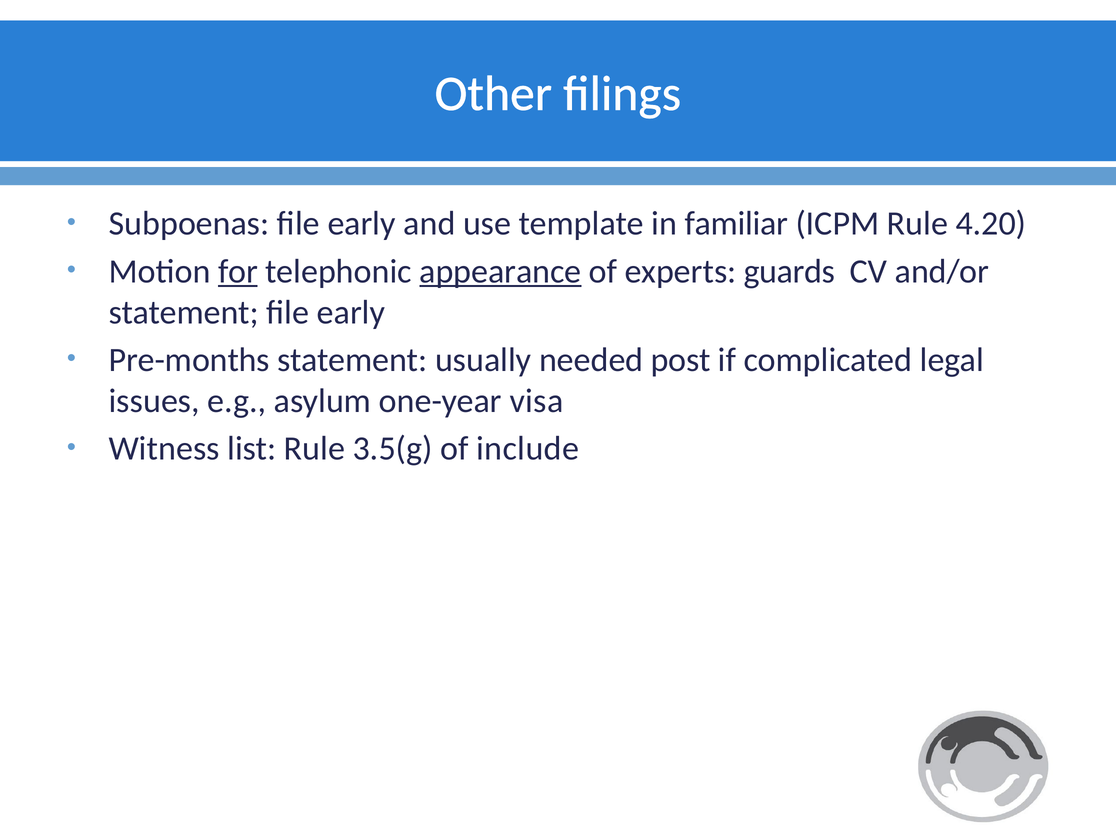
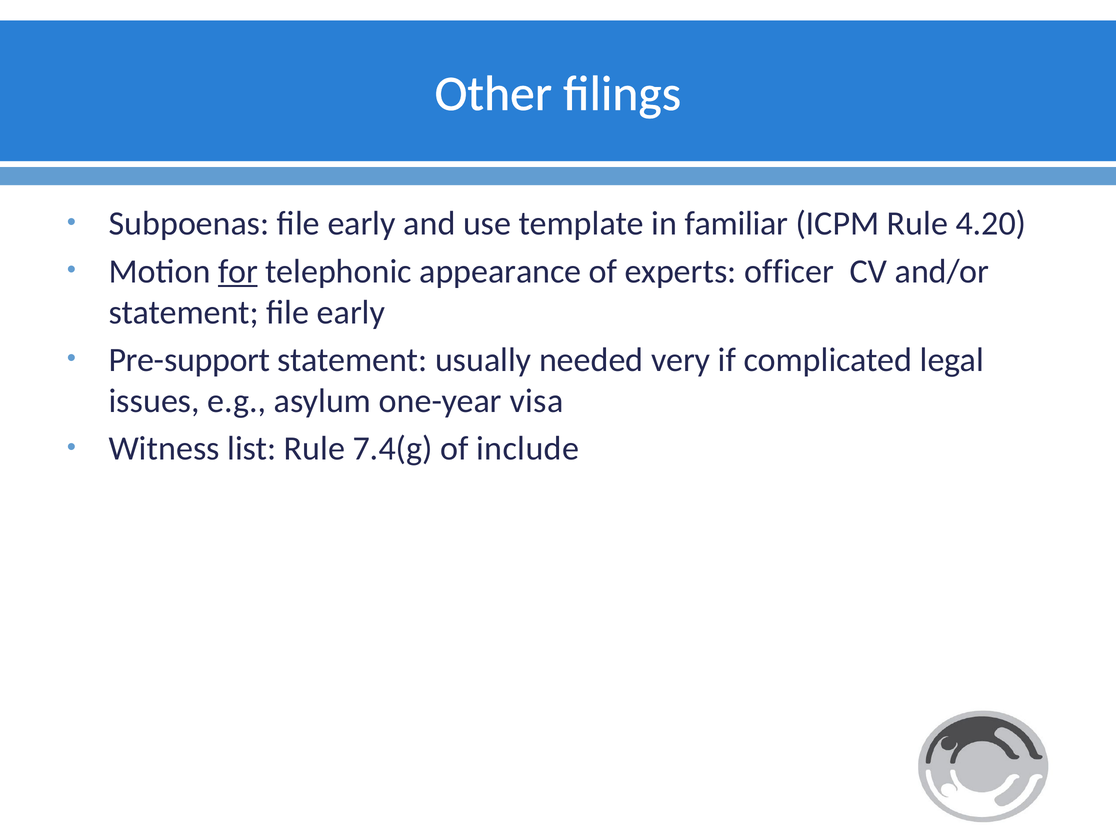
appearance underline: present -> none
guards: guards -> officer
Pre-months: Pre-months -> Pre-support
post: post -> very
3.5(g: 3.5(g -> 7.4(g
